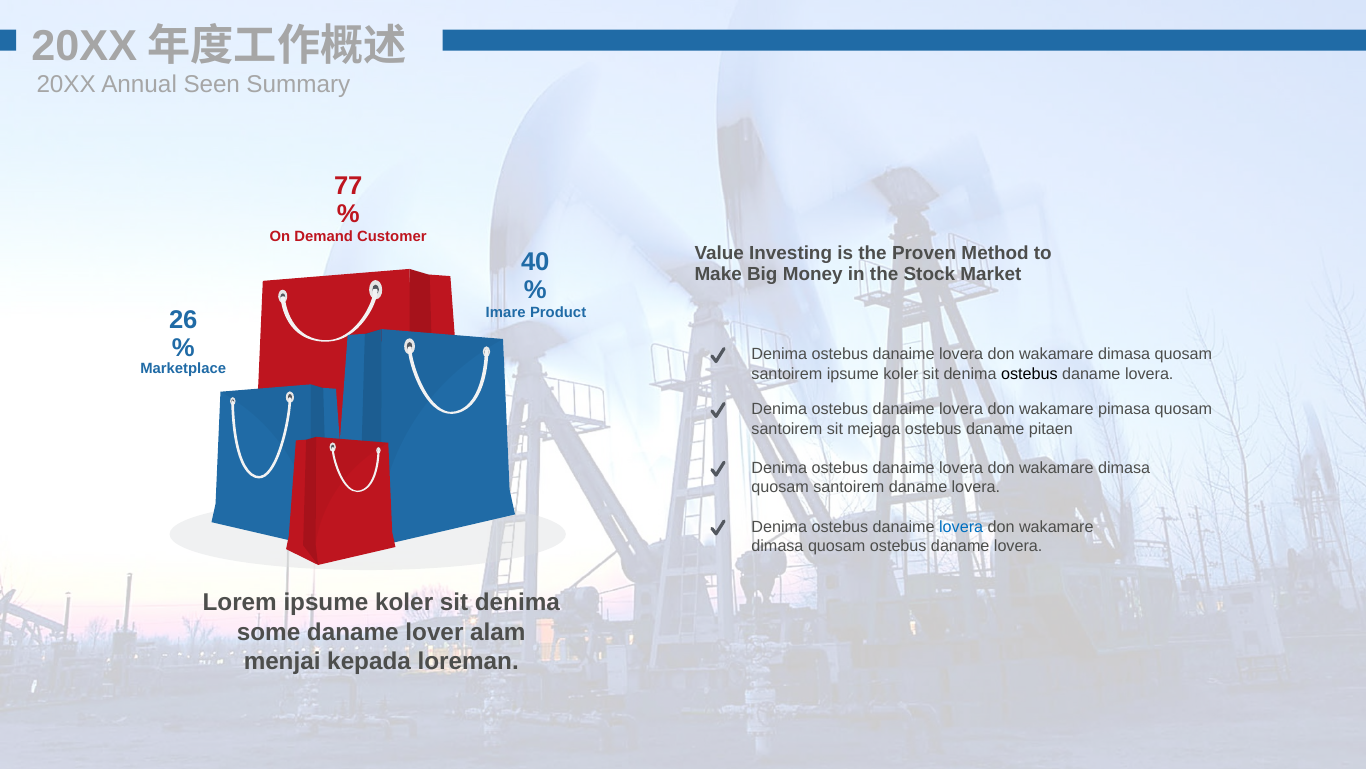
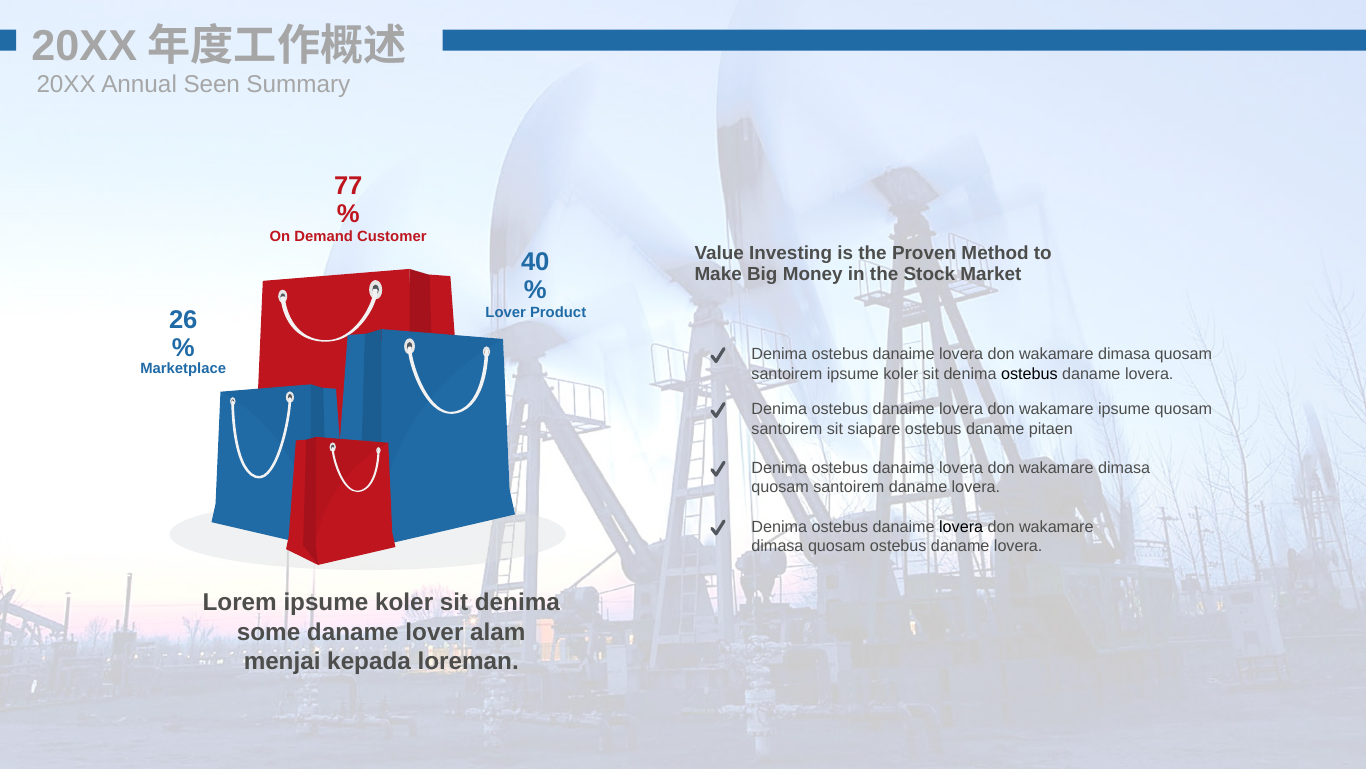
Imare at (506, 312): Imare -> Lover
wakamare pimasa: pimasa -> ipsume
mejaga: mejaga -> siapare
lovera at (961, 526) colour: blue -> black
